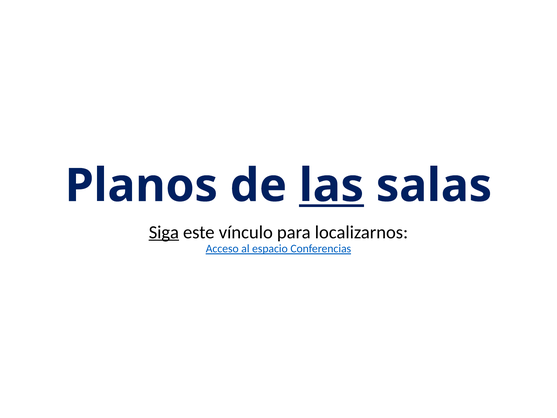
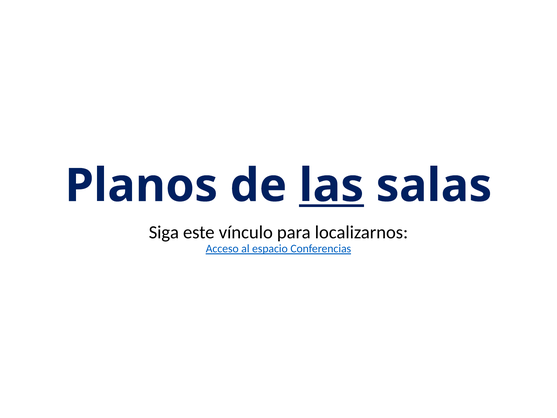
Siga underline: present -> none
